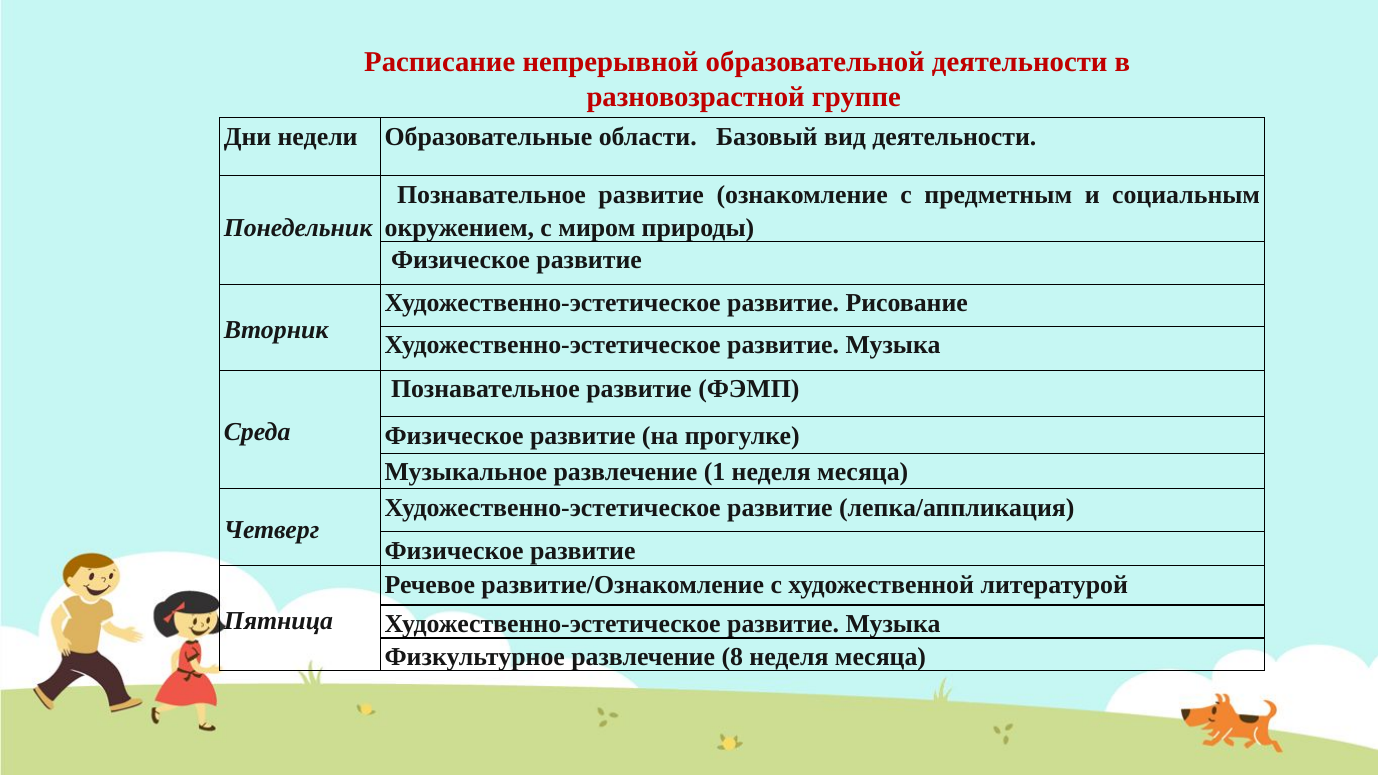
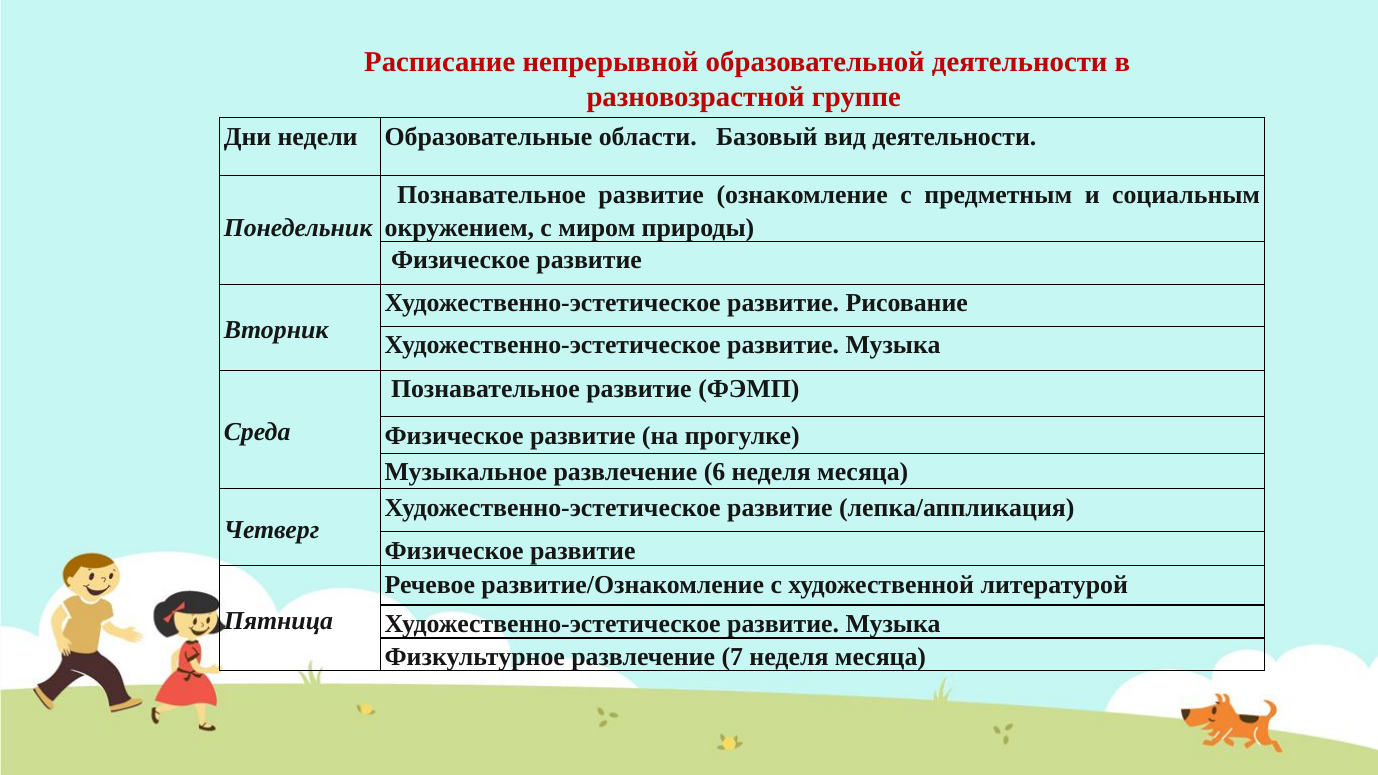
1: 1 -> 6
8: 8 -> 7
